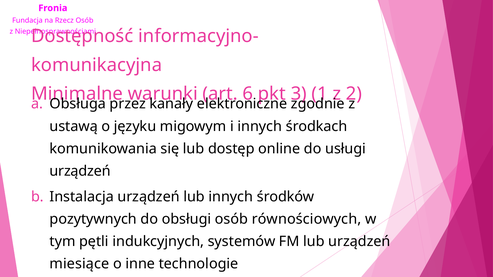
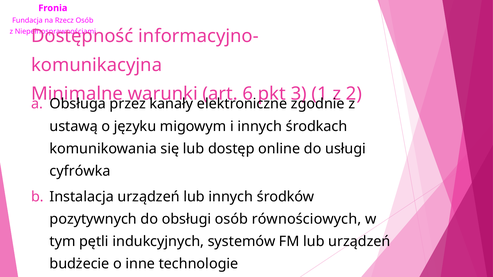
urządzeń at (80, 171): urządzeń -> cyfrówka
miesiące: miesiące -> budżecie
